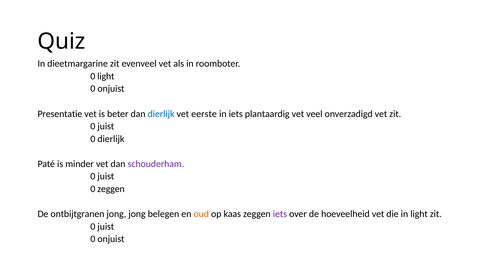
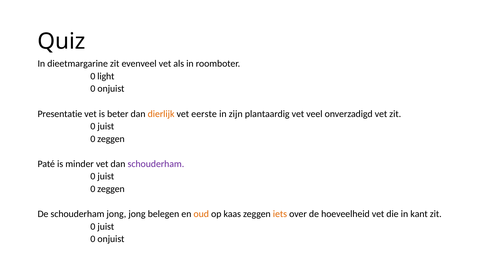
dierlijk at (161, 114) colour: blue -> orange
in iets: iets -> zijn
dierlijk at (111, 139): dierlijk -> zeggen
De ontbijtgranen: ontbijtgranen -> schouderham
iets at (280, 214) colour: purple -> orange
in light: light -> kant
